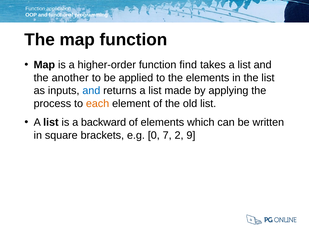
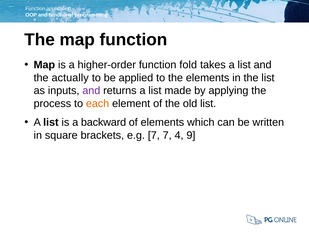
find: find -> fold
another: another -> actually
and at (91, 91) colour: blue -> purple
e.g 0: 0 -> 7
2: 2 -> 4
